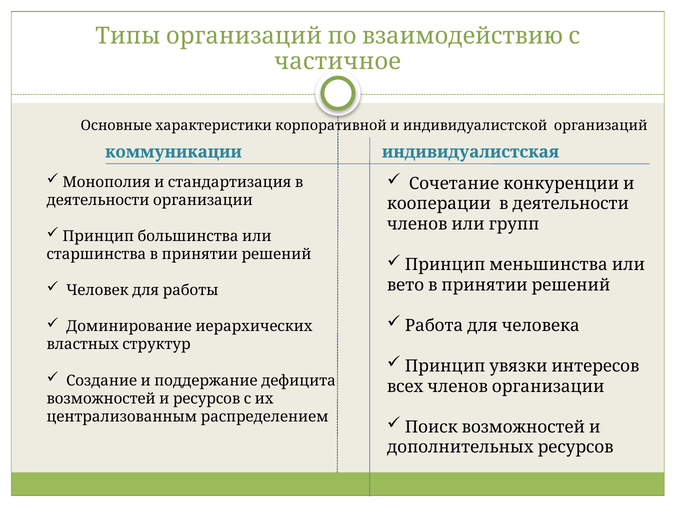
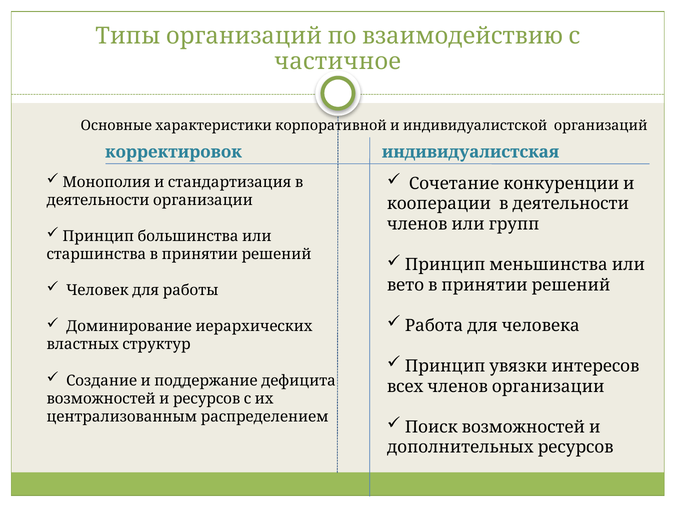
коммуникации: коммуникации -> корректировок
